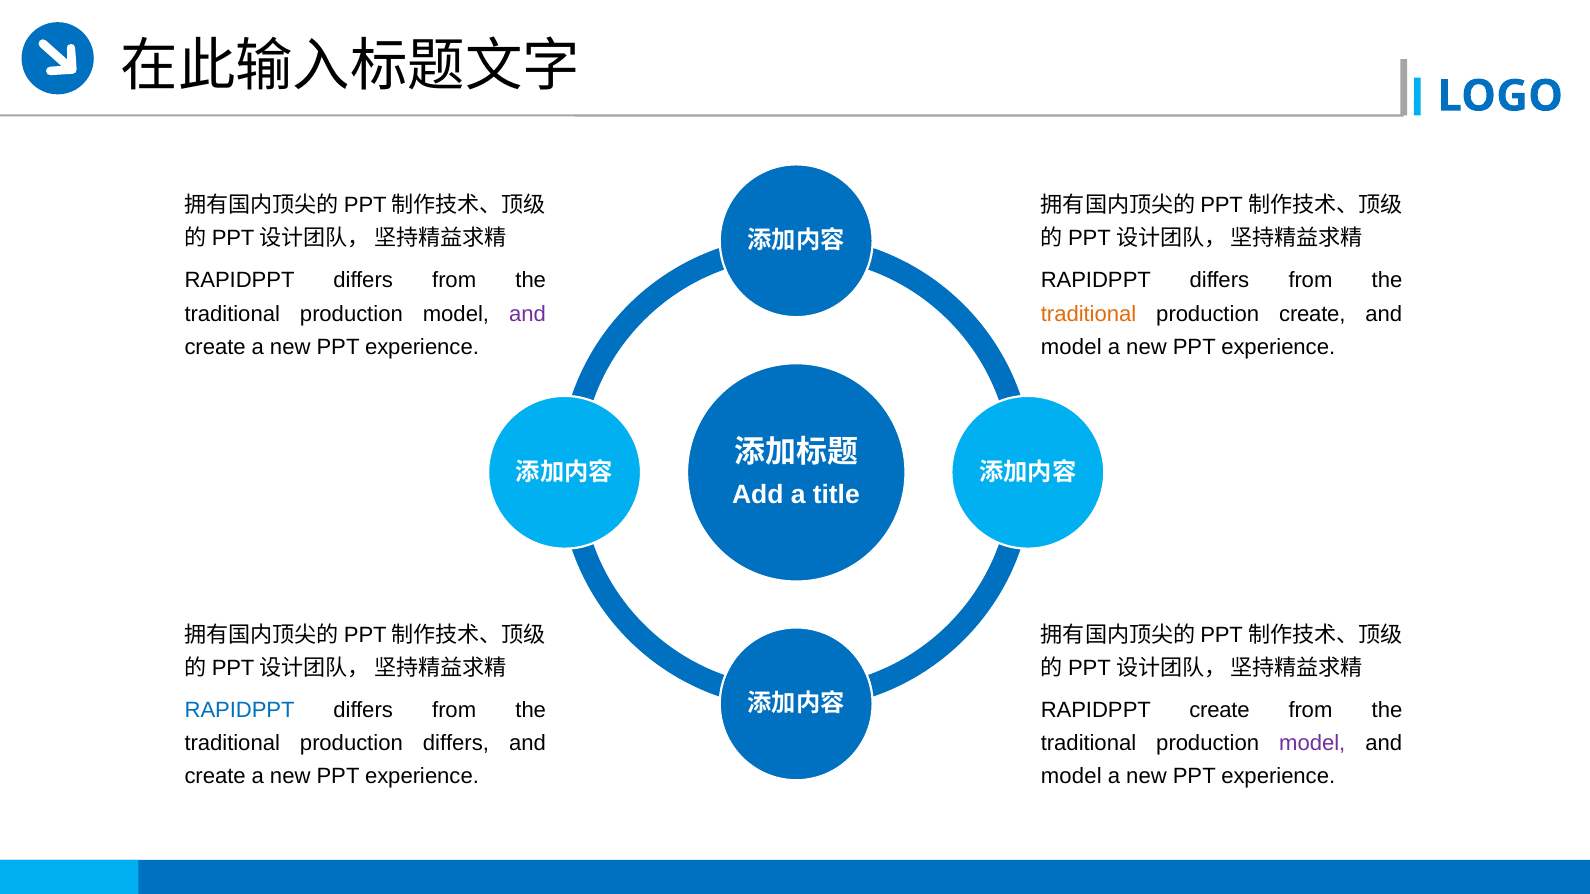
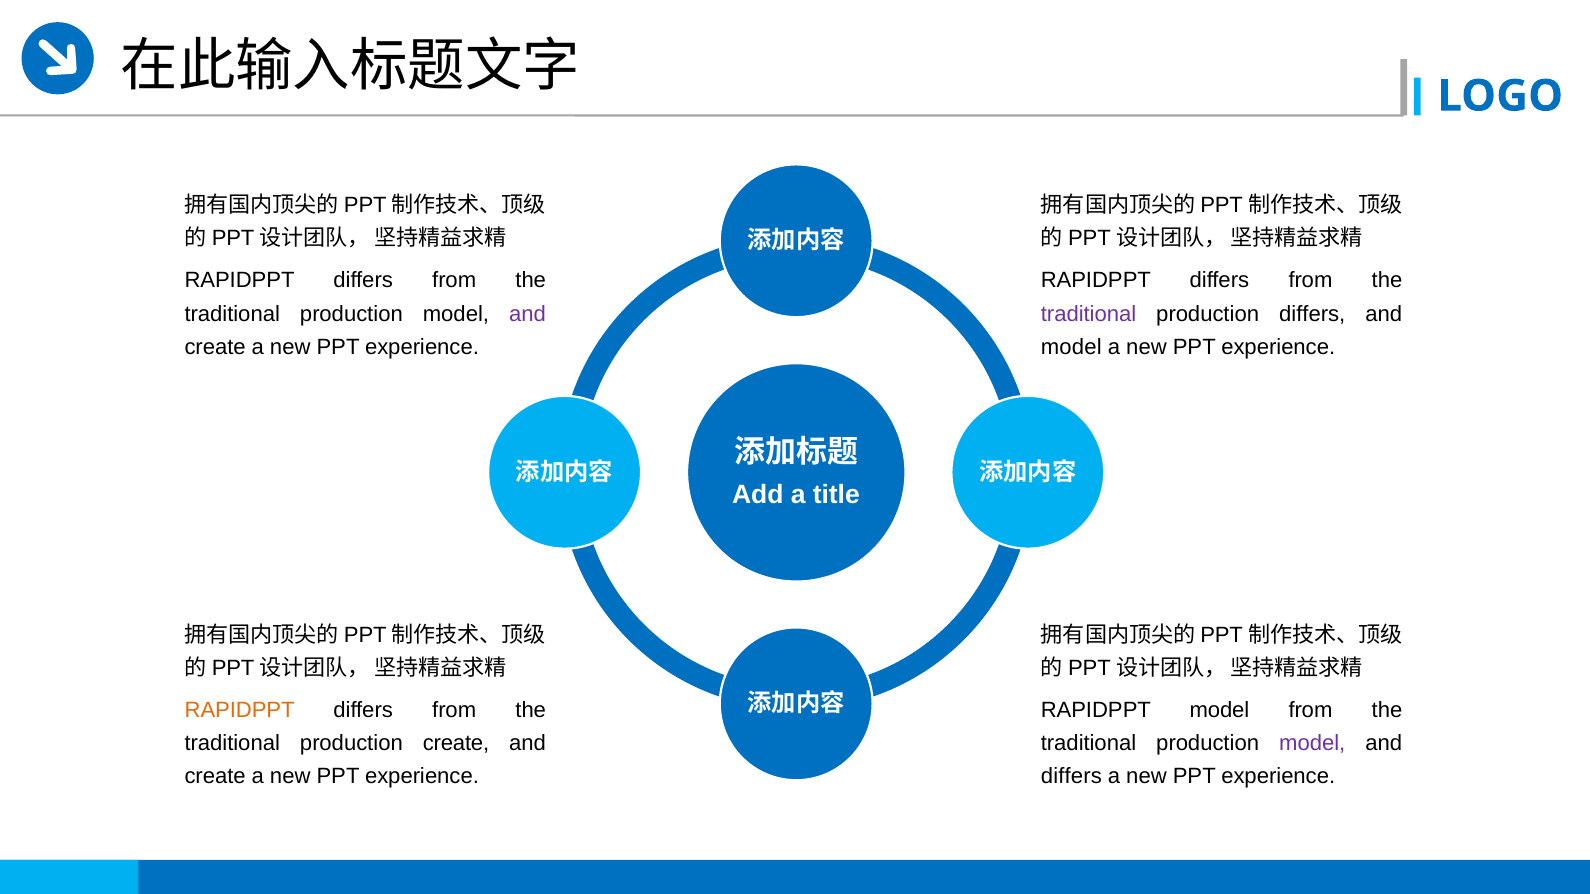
traditional at (1089, 314) colour: orange -> purple
production create: create -> differs
RAPIDPPT at (240, 711) colour: blue -> orange
RAPIDPPT create: create -> model
production differs: differs -> create
model at (1071, 777): model -> differs
